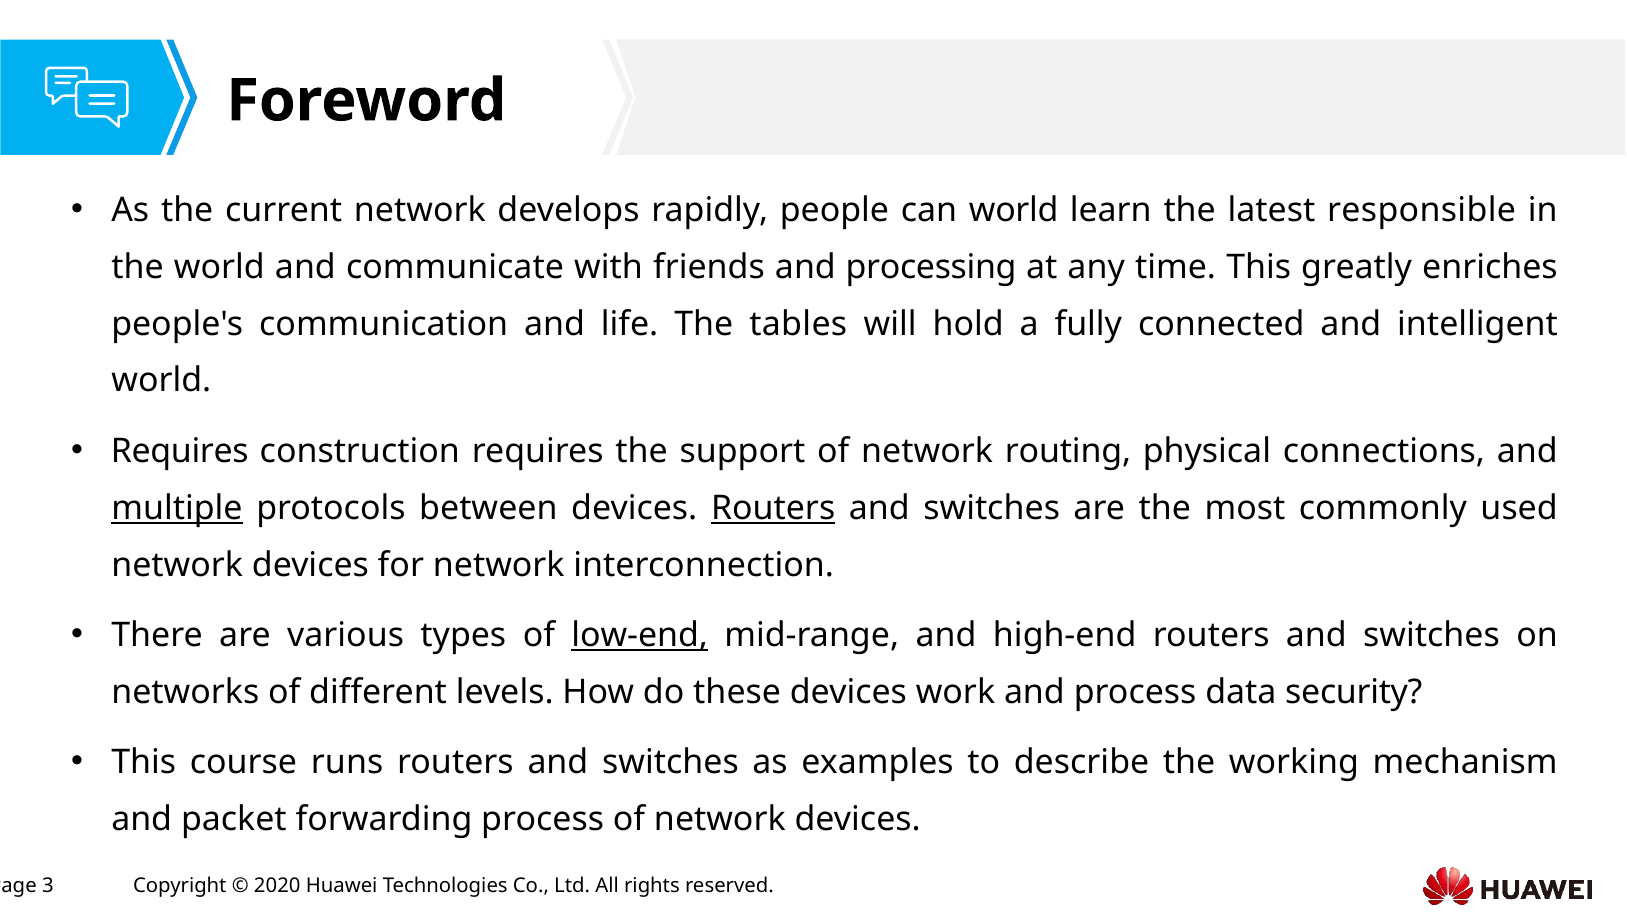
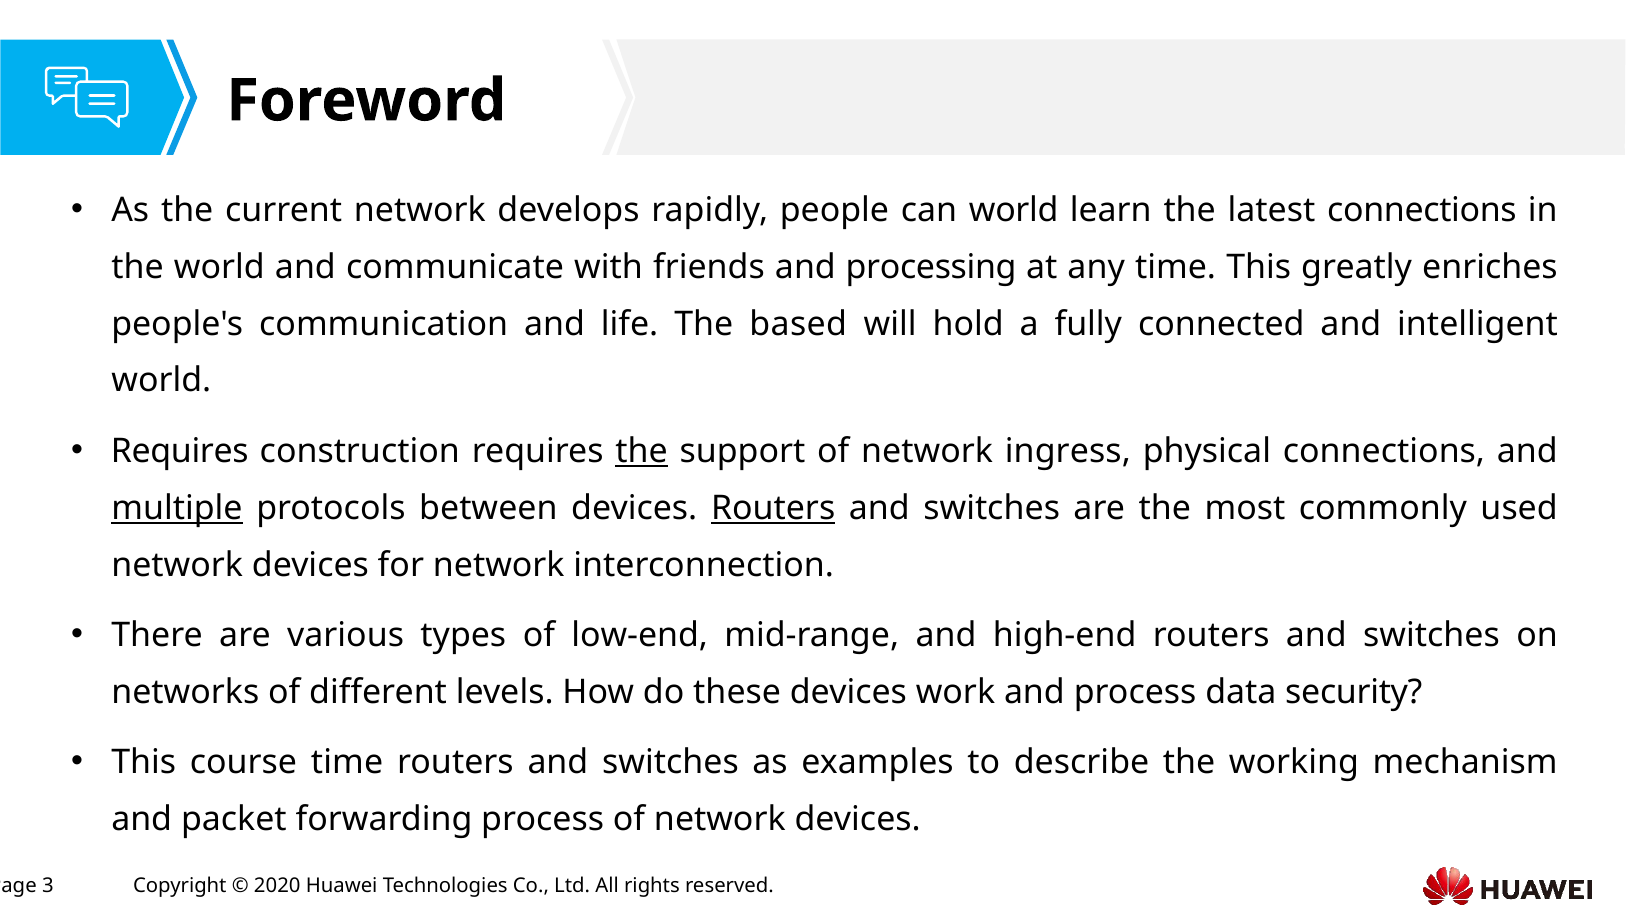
latest responsible: responsible -> connections
tables: tables -> based
the at (642, 451) underline: none -> present
routing: routing -> ingress
low-end underline: present -> none
course runs: runs -> time
